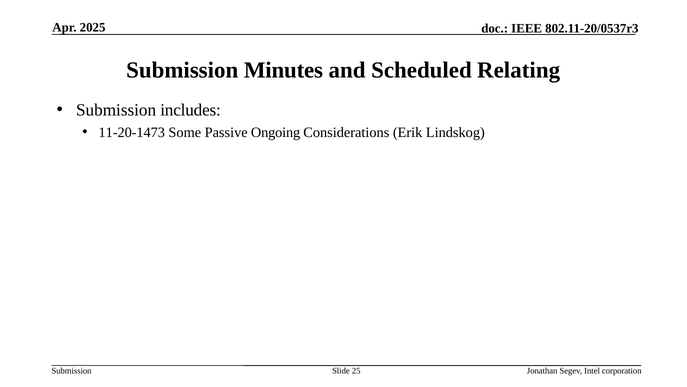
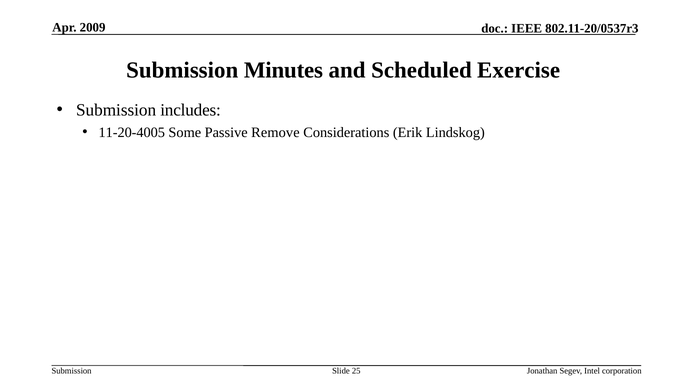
2025: 2025 -> 2009
Relating: Relating -> Exercise
11-20-1473: 11-20-1473 -> 11-20-4005
Ongoing: Ongoing -> Remove
